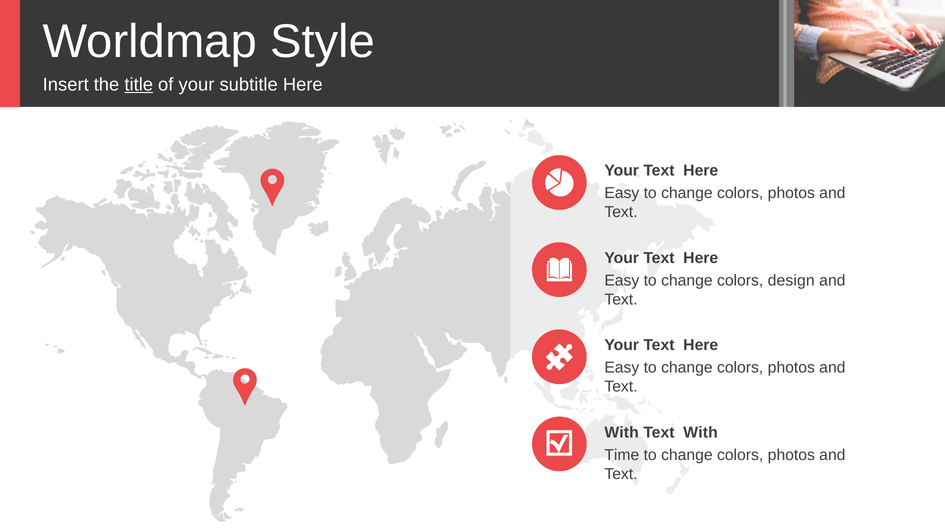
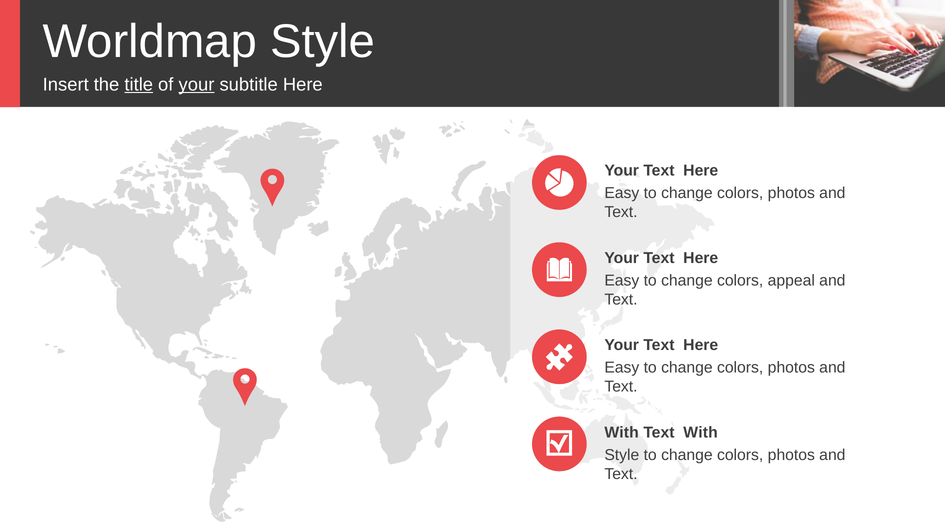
your at (196, 84) underline: none -> present
design: design -> appeal
Time at (622, 455): Time -> Style
